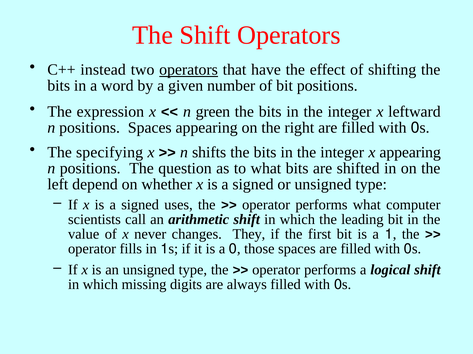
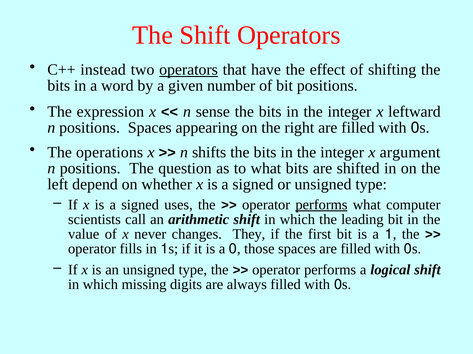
green: green -> sense
specifying: specifying -> operations
x appearing: appearing -> argument
performs at (321, 205) underline: none -> present
